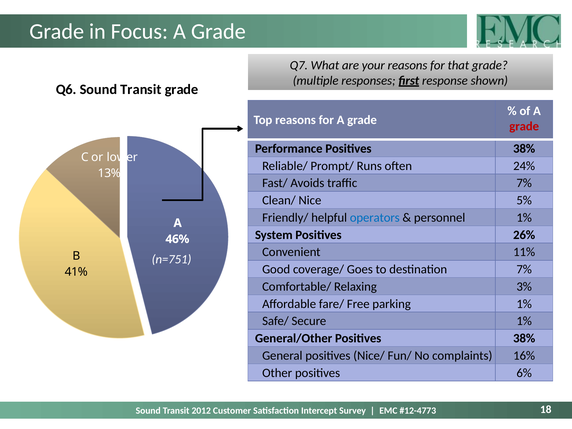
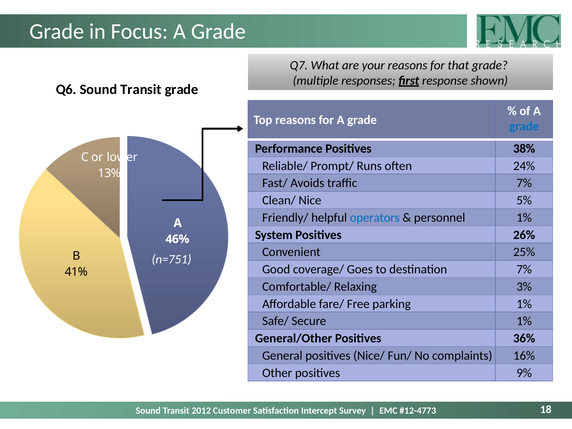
grade at (524, 126) colour: red -> blue
11%: 11% -> 25%
General/Other Positives 38%: 38% -> 36%
6%: 6% -> 9%
